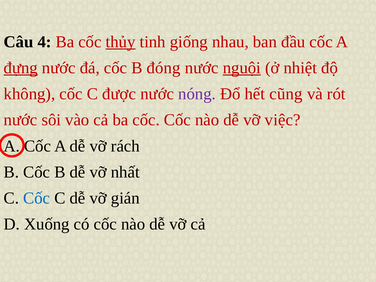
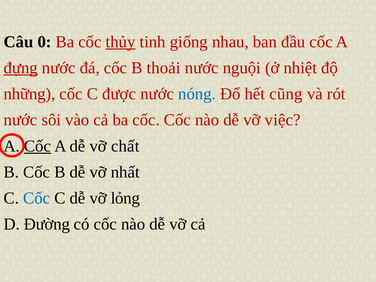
4: 4 -> 0
đóng: đóng -> thoải
nguội underline: present -> none
không: không -> những
nóng colour: purple -> blue
Cốc at (38, 146) underline: none -> present
rách: rách -> chất
gián: gián -> lỏng
Xuống: Xuống -> Đường
